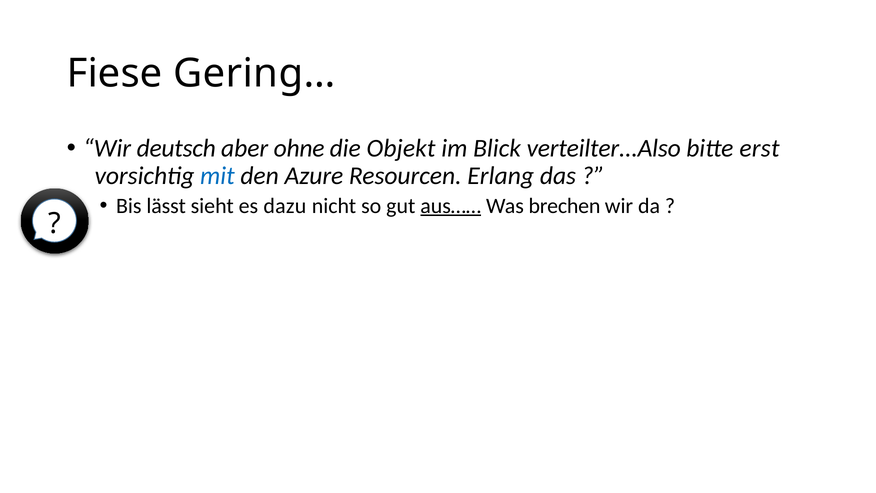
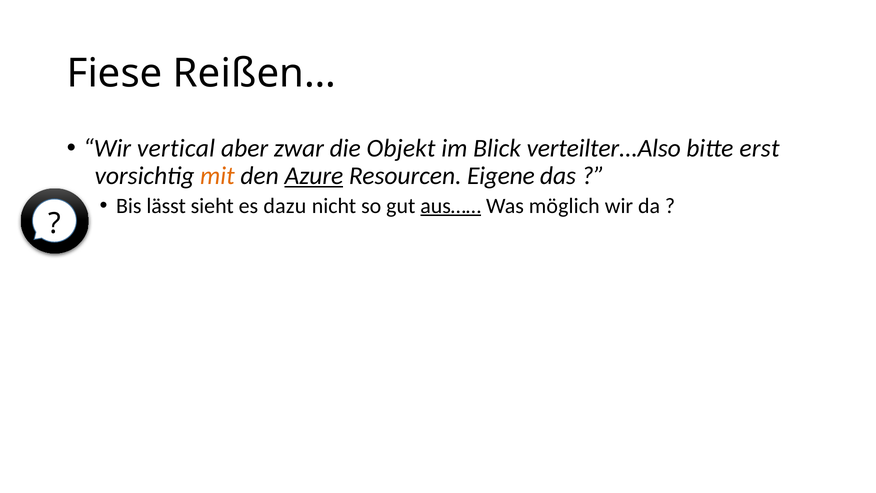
Gering…: Gering… -> Reißen…
deutsch: deutsch -> vertical
ohne: ohne -> zwar
mit colour: blue -> orange
Azure underline: none -> present
Erlang: Erlang -> Eigene
brechen: brechen -> möglich
